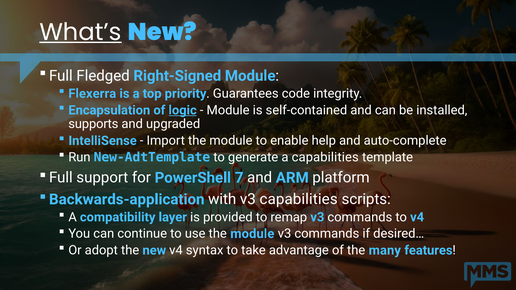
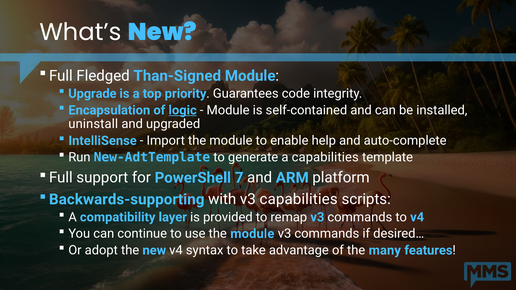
What’s underline: present -> none
Right-Signed: Right-Signed -> Than-Signed
Flexerra: Flexerra -> Upgrade
supports: supports -> uninstall
Backwards-application: Backwards-application -> Backwards-supporting
